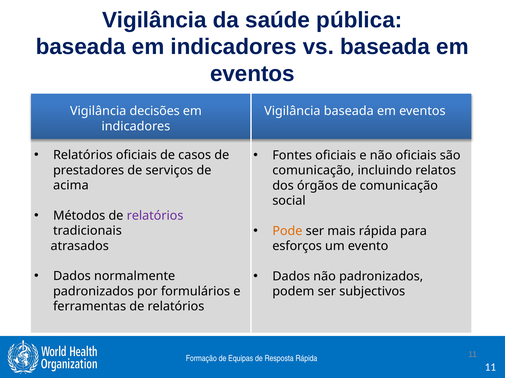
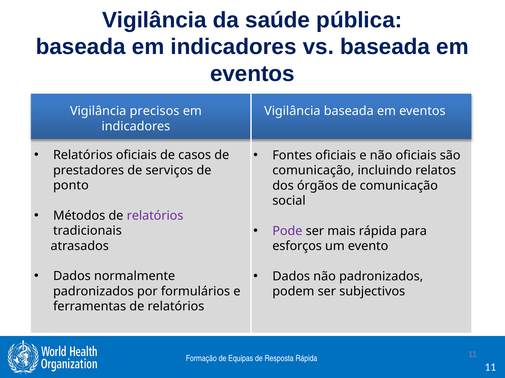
decisões: decisões -> precisos
acima: acima -> ponto
Pode colour: orange -> purple
